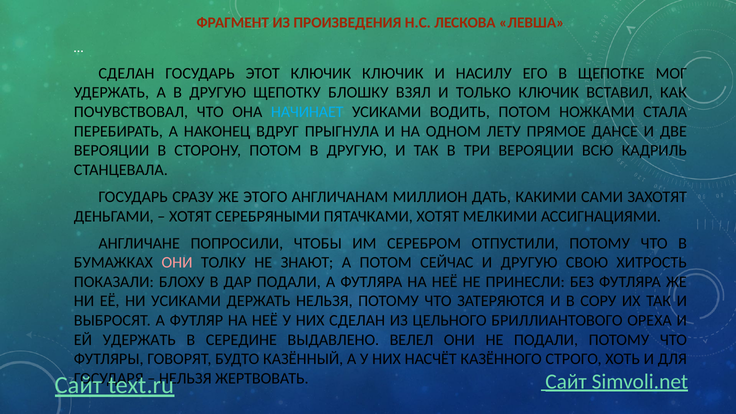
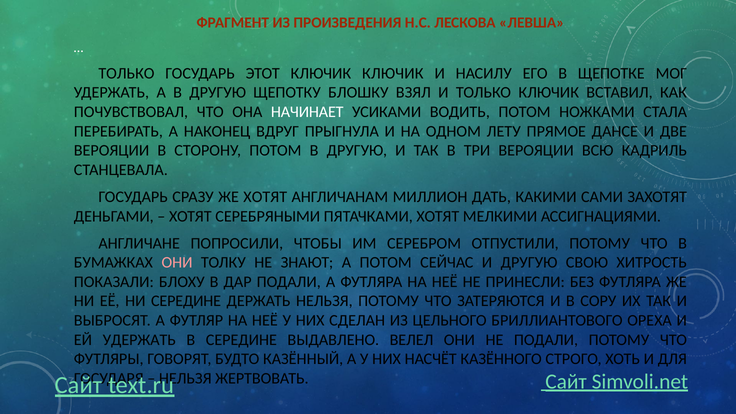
СДЕЛАН at (126, 73): СДЕЛАН -> ТОЛЬКО
НАЧИНАЕТ colour: light blue -> white
ЖЕ ЭТОГО: ЭТОГО -> ХОТЯТ
НИ УСИКАМИ: УСИКАМИ -> СЕРЕДИНЕ
